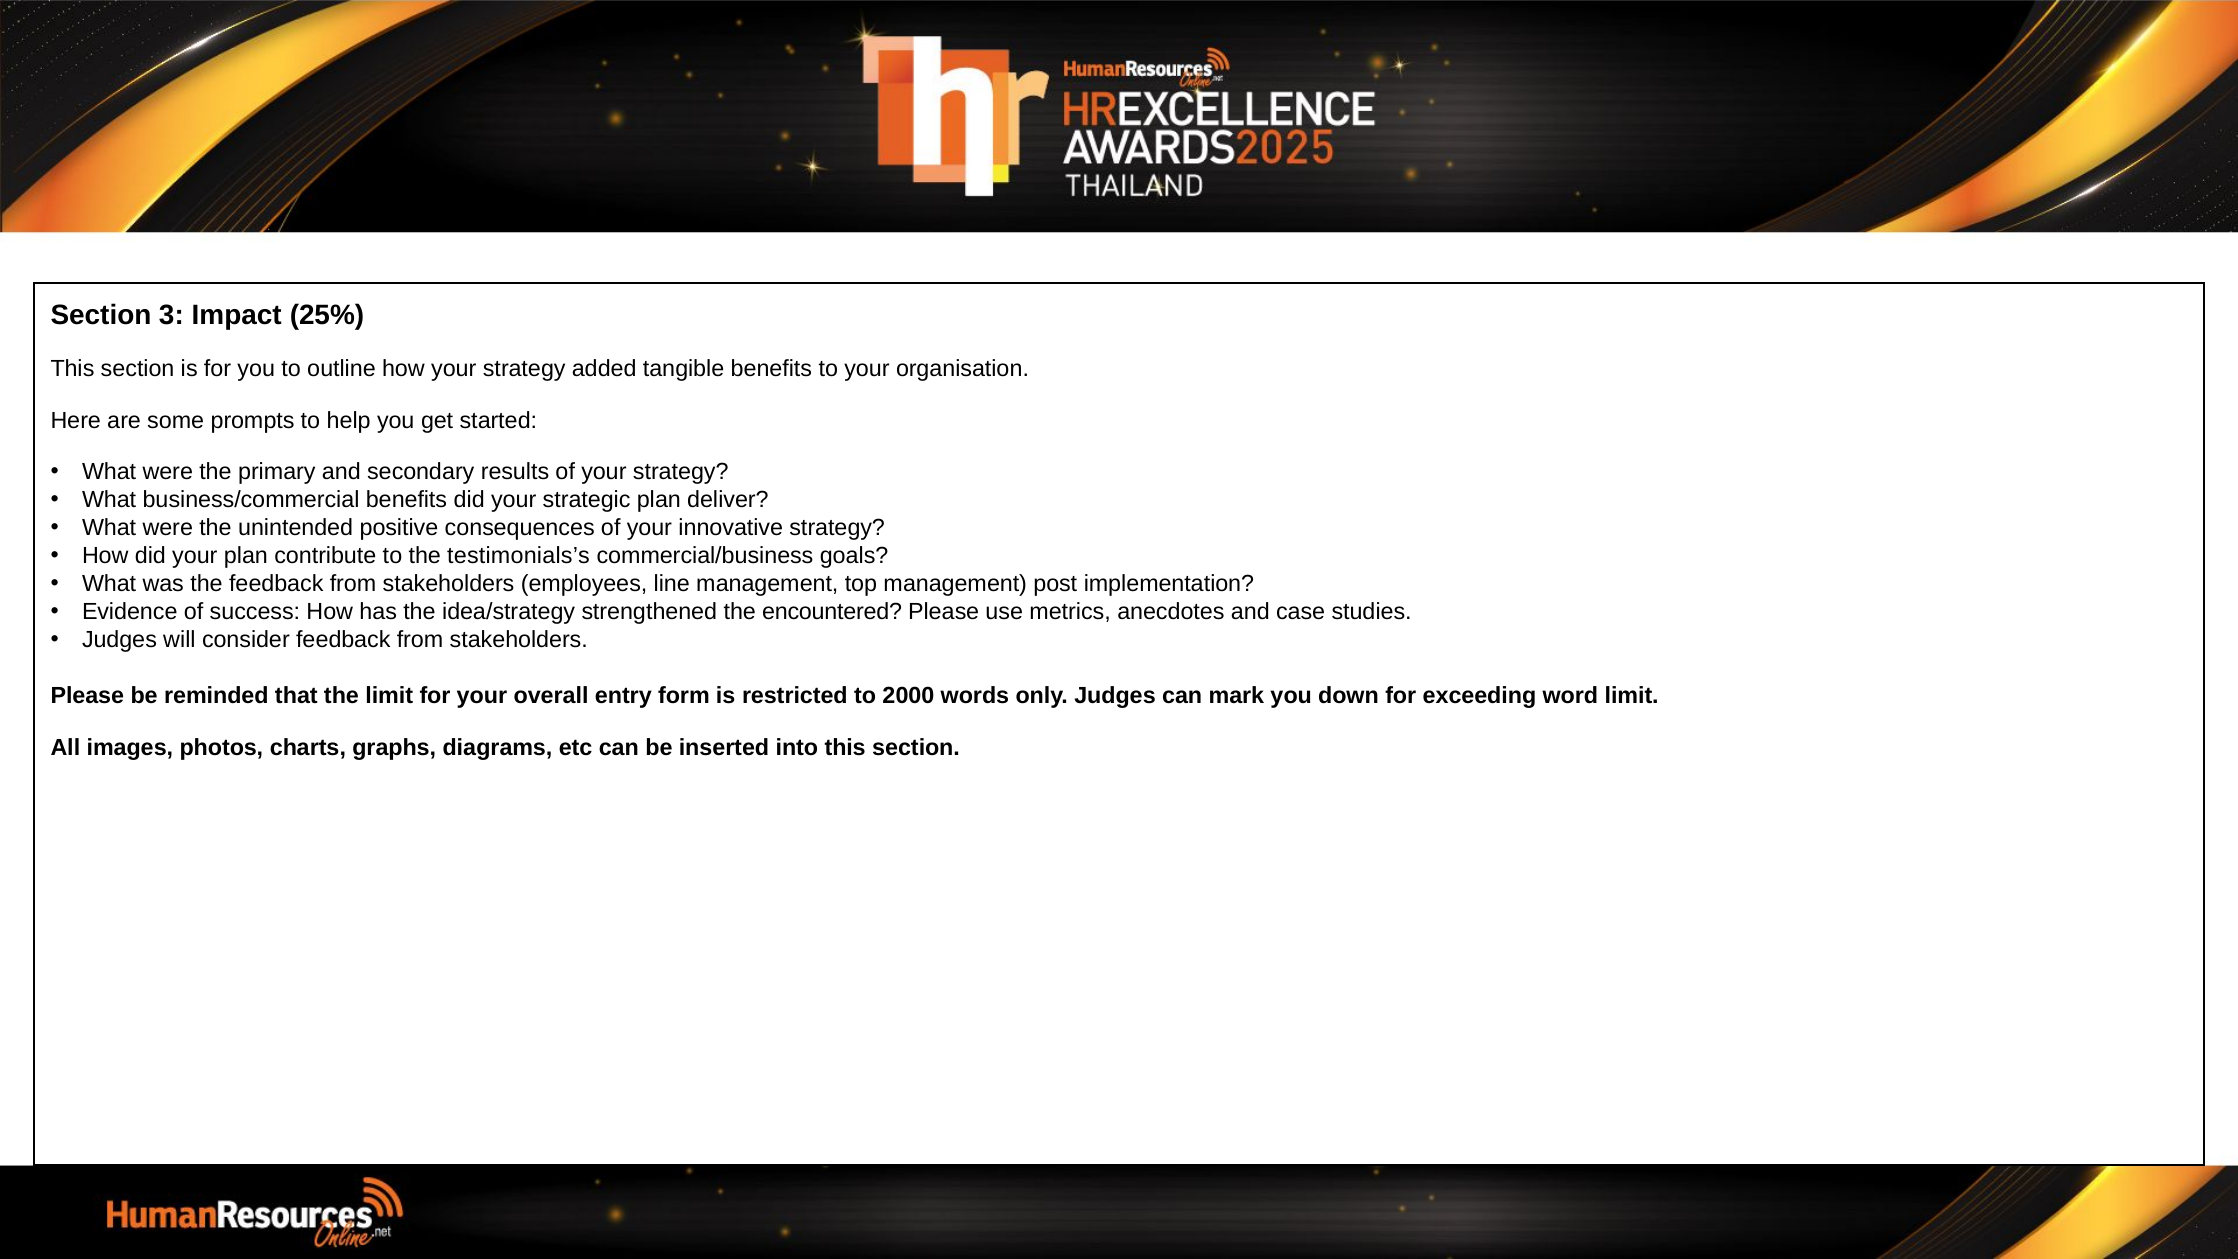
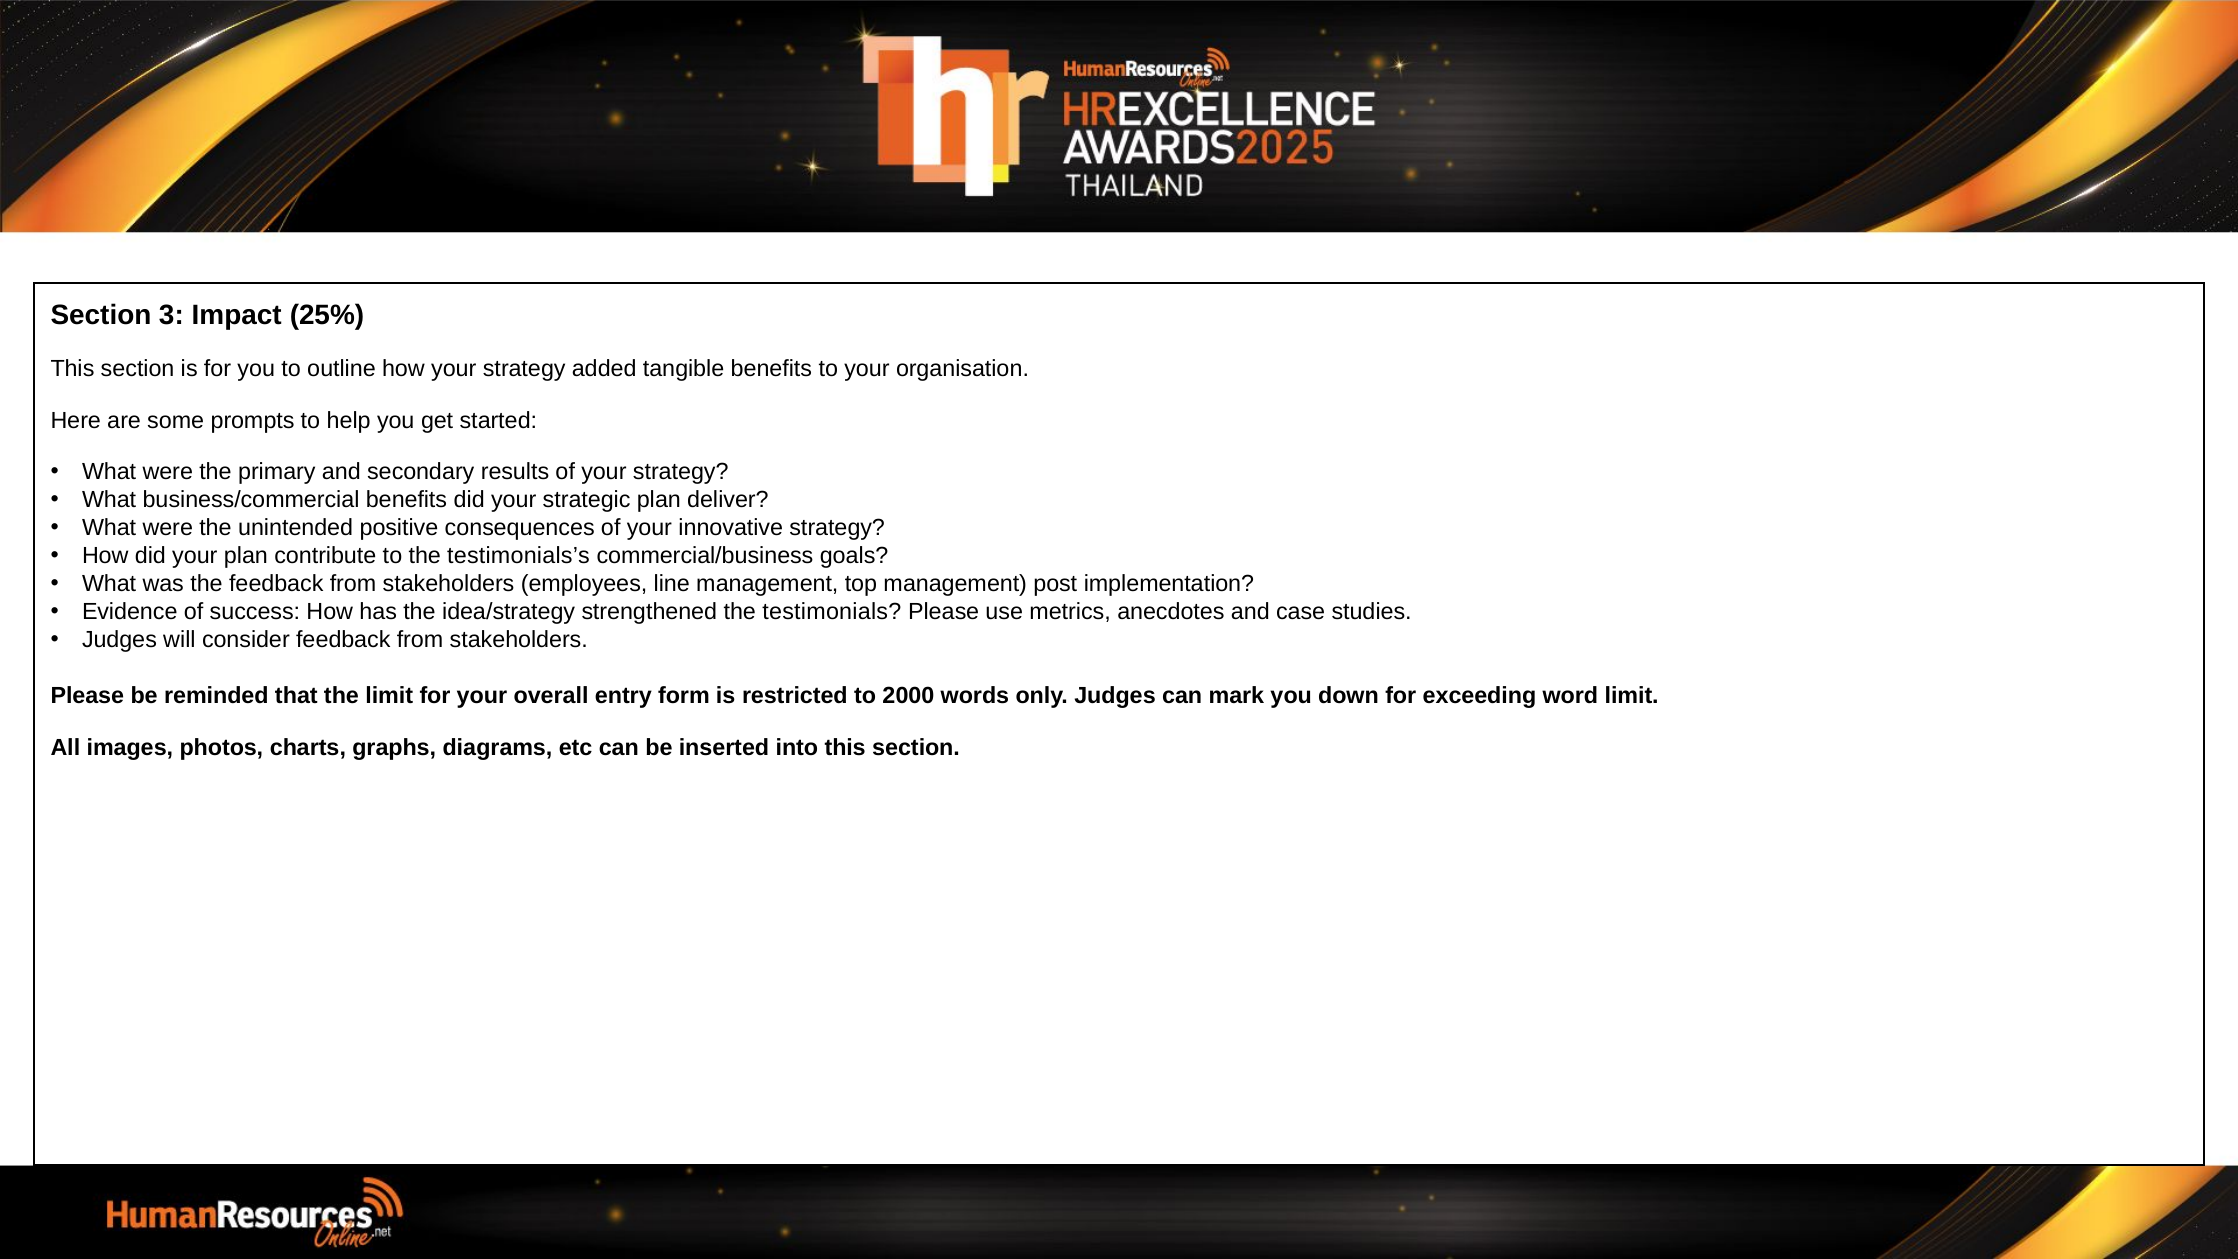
encountered: encountered -> testimonials
